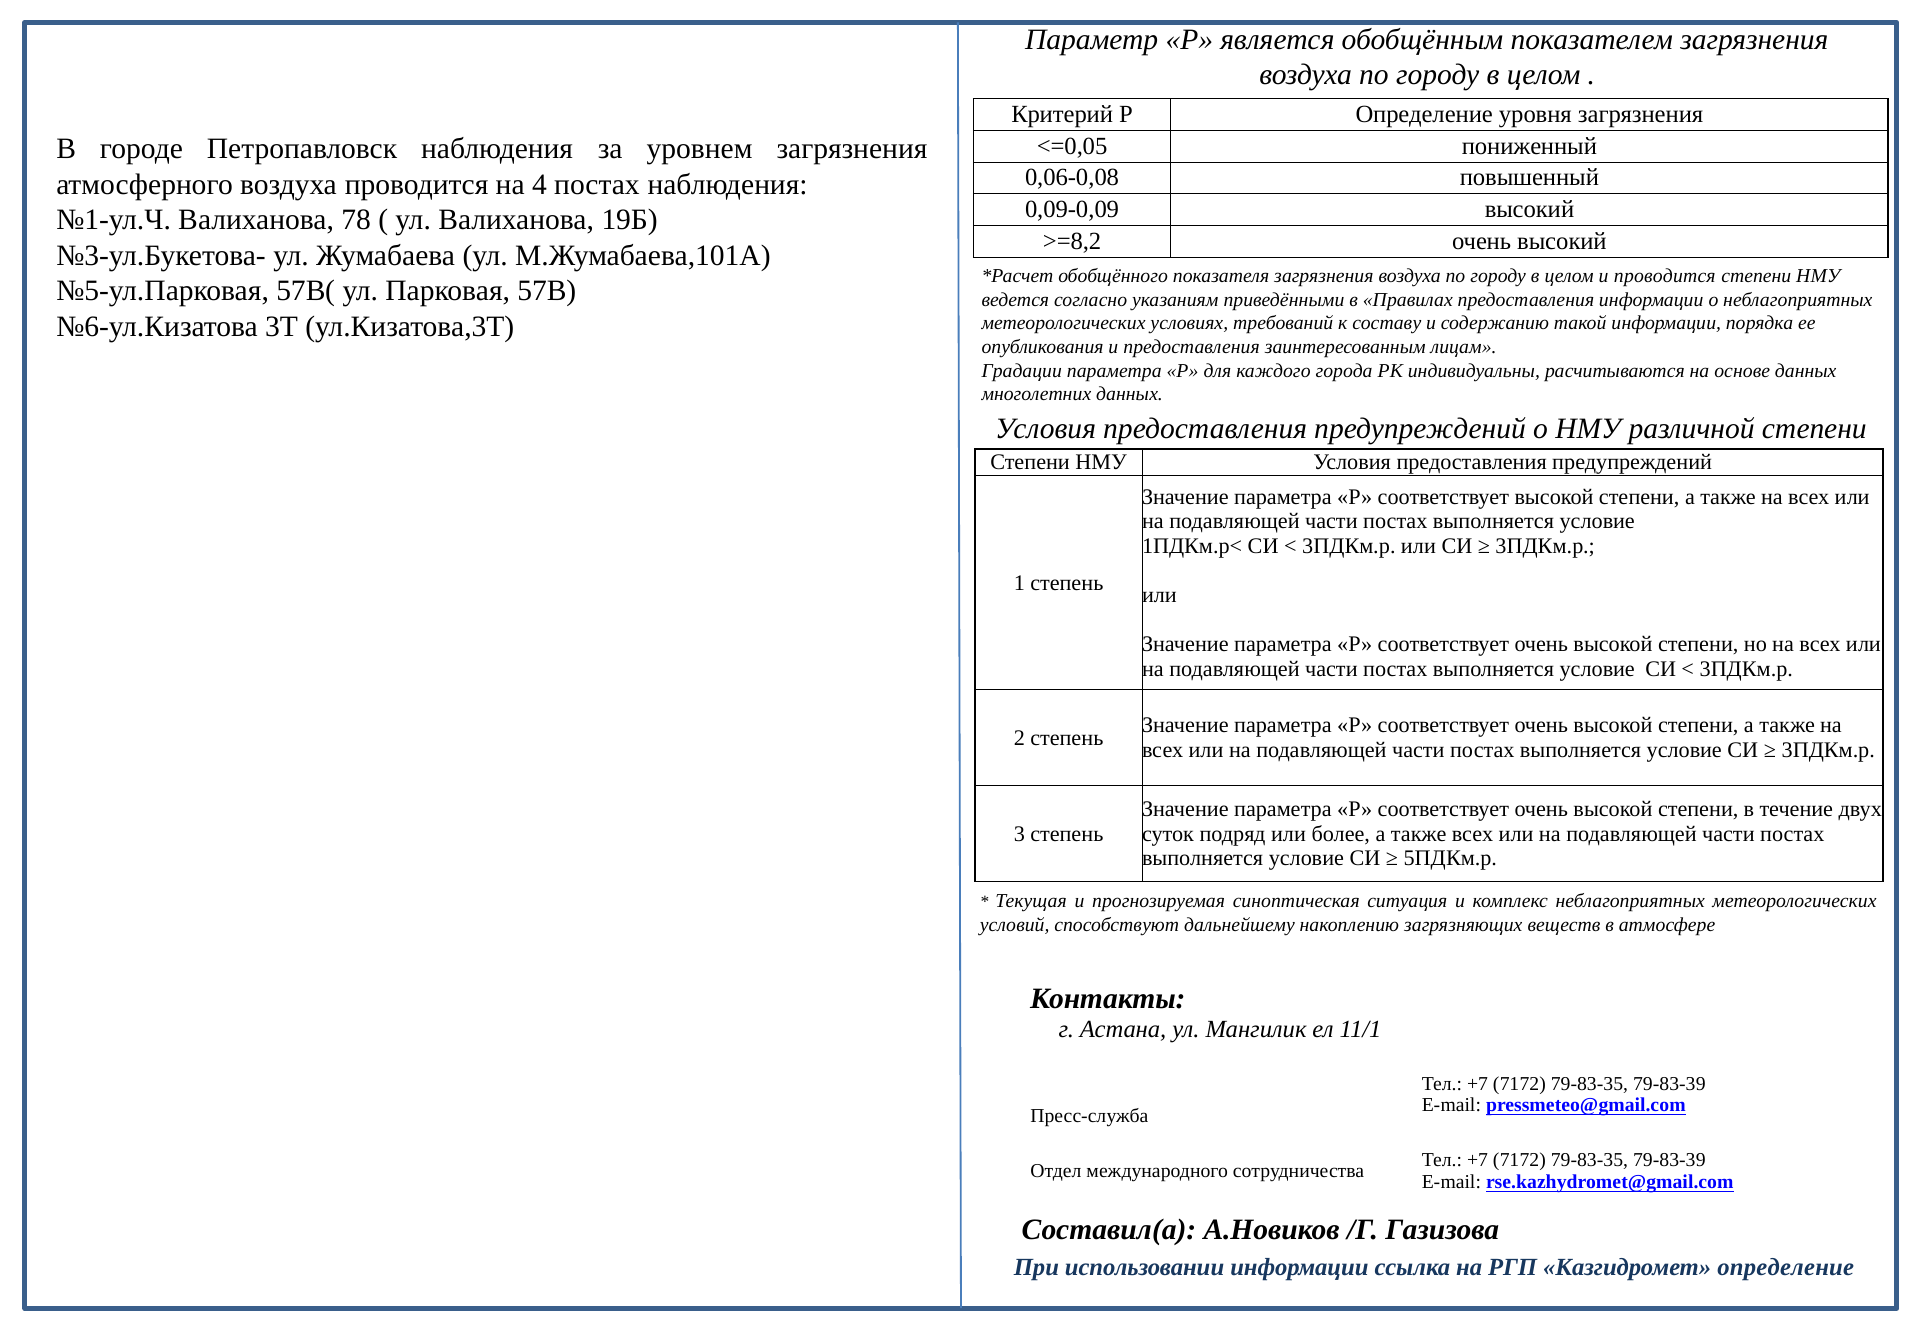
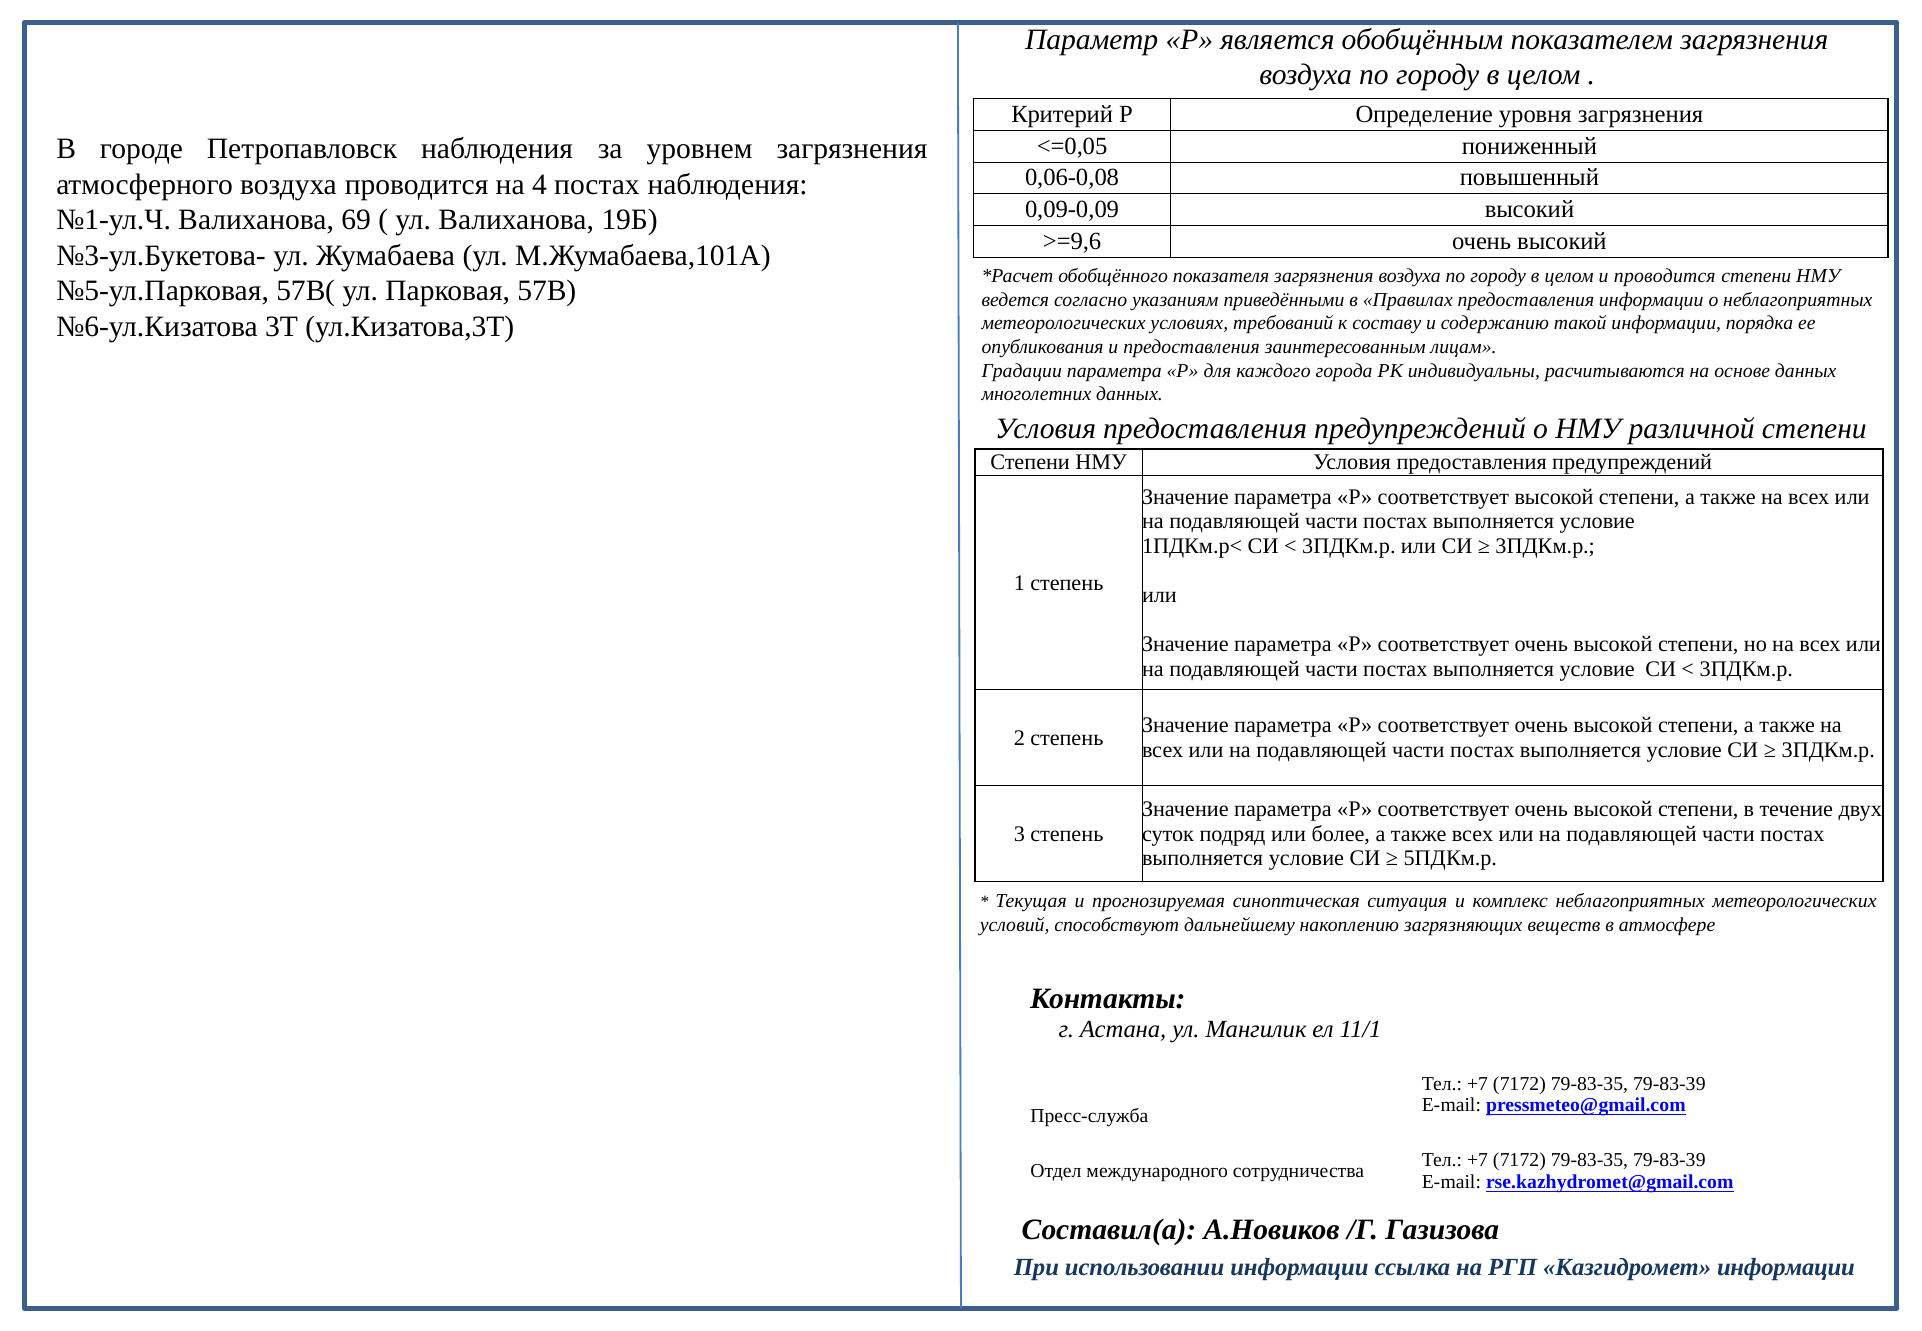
78: 78 -> 69
>=8,2: >=8,2 -> >=9,6
Казгидромет определение: определение -> информации
